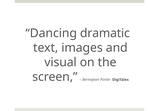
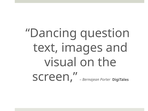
dramatic: dramatic -> question
